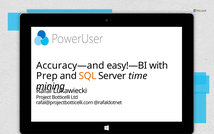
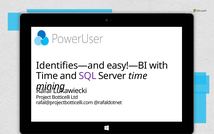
Accuracy—and: Accuracy—and -> Identifies—and
Prep at (47, 76): Prep -> Time
SQL colour: orange -> purple
